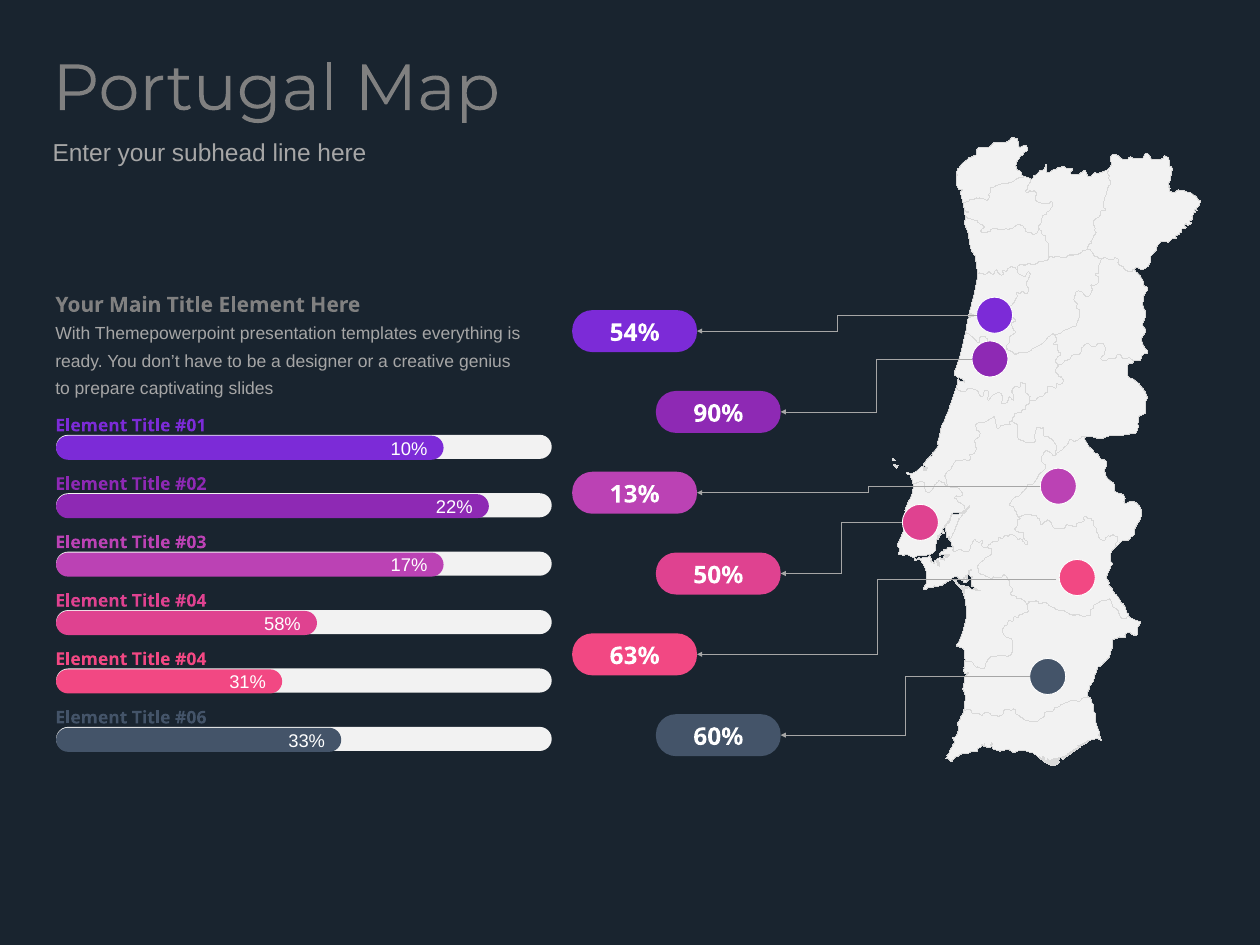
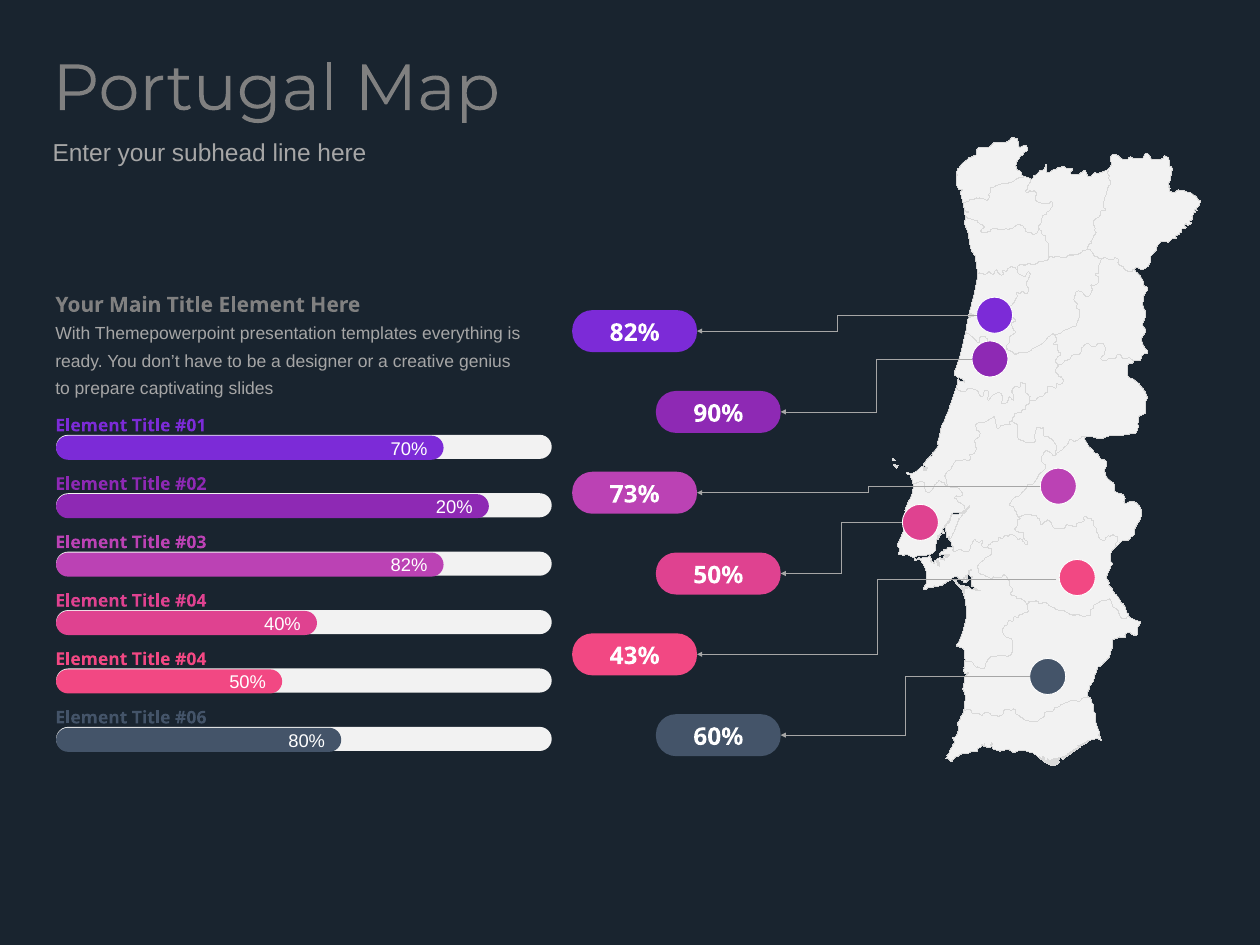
54% at (635, 333): 54% -> 82%
10%: 10% -> 70%
13%: 13% -> 73%
22%: 22% -> 20%
17% at (409, 566): 17% -> 82%
58%: 58% -> 40%
63%: 63% -> 43%
31% at (248, 683): 31% -> 50%
33%: 33% -> 80%
